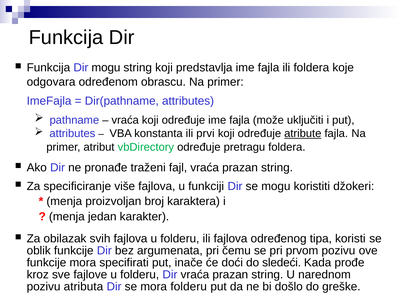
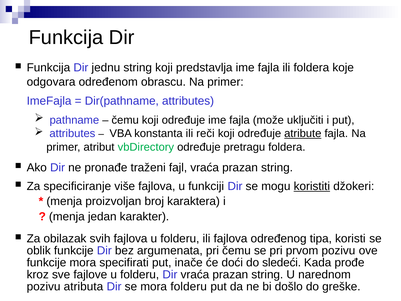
Dir mogu: mogu -> jednu
vraća at (125, 120): vraća -> čemu
prvi: prvi -> reči
koristiti underline: none -> present
